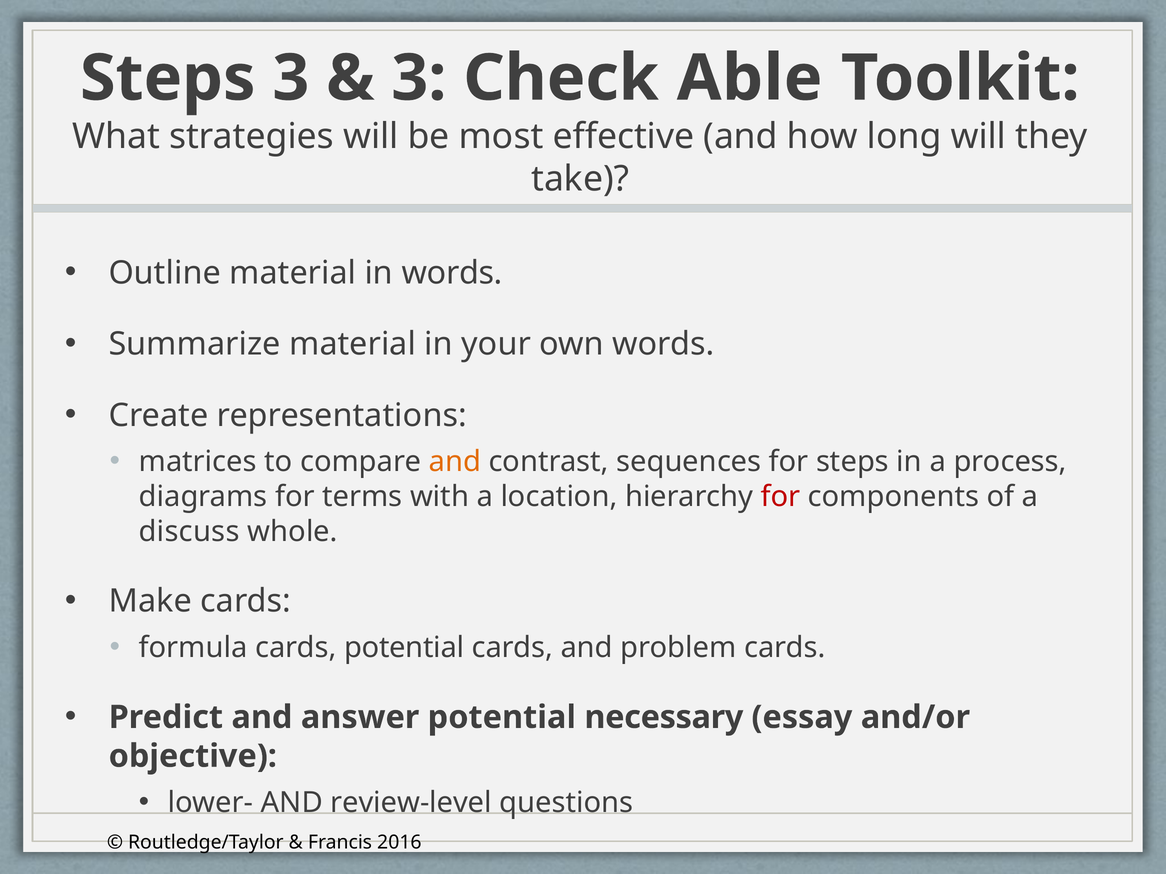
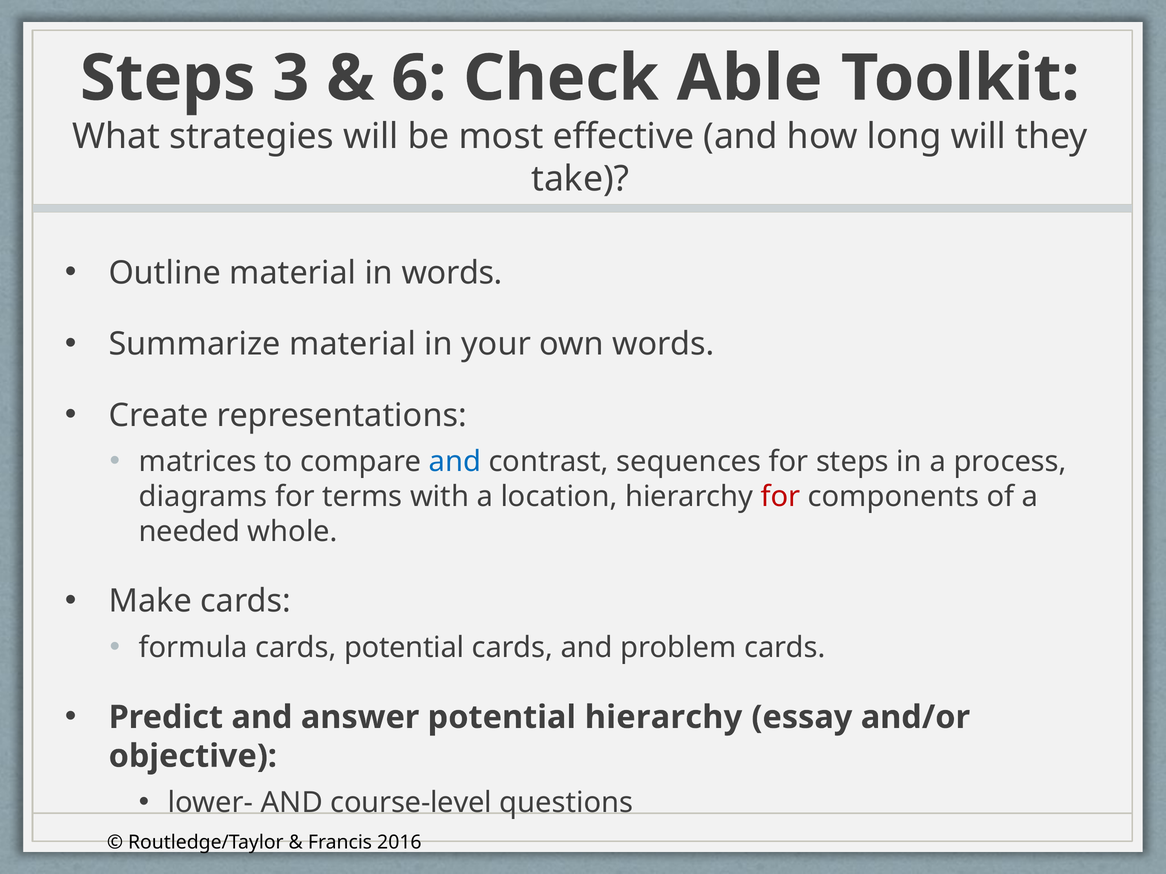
3 at (419, 78): 3 -> 6
and at (455, 462) colour: orange -> blue
discuss: discuss -> needed
potential necessary: necessary -> hierarchy
review-level: review-level -> course-level
